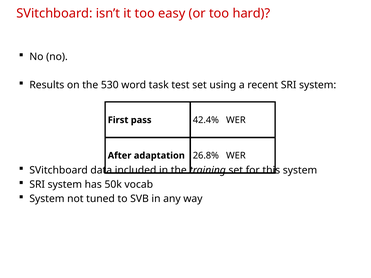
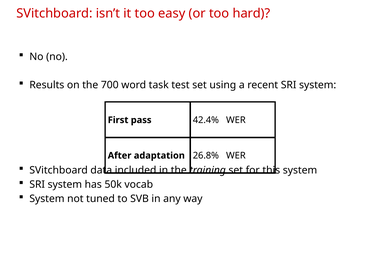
530: 530 -> 700
